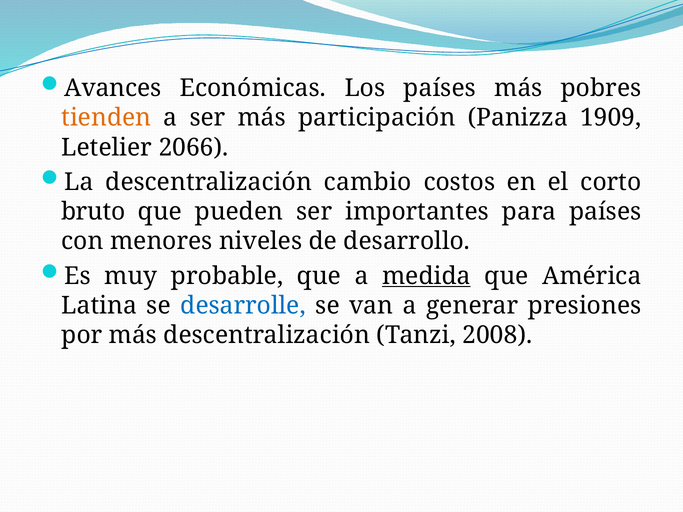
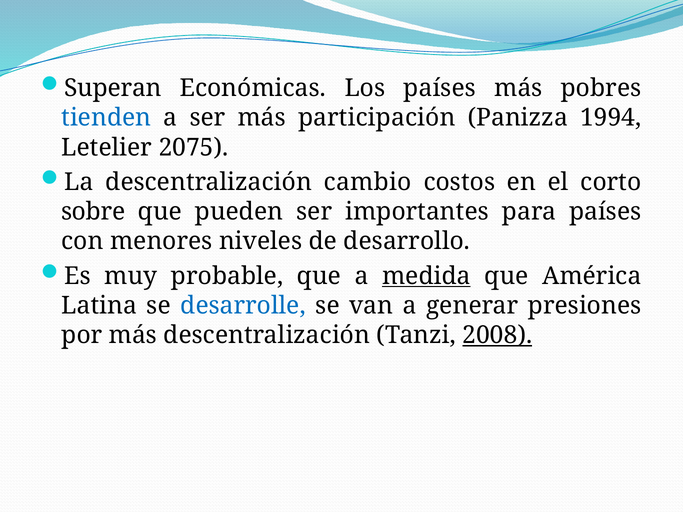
Avances: Avances -> Superan
tienden colour: orange -> blue
1909: 1909 -> 1994
2066: 2066 -> 2075
bruto: bruto -> sobre
2008 underline: none -> present
